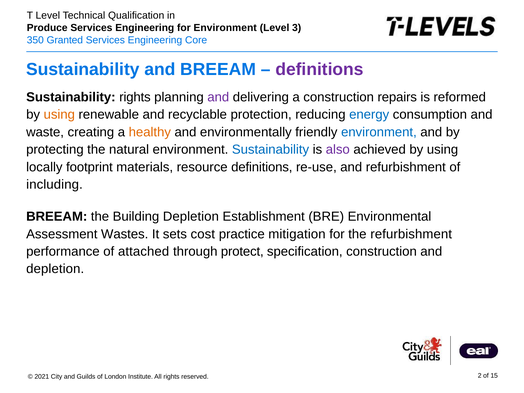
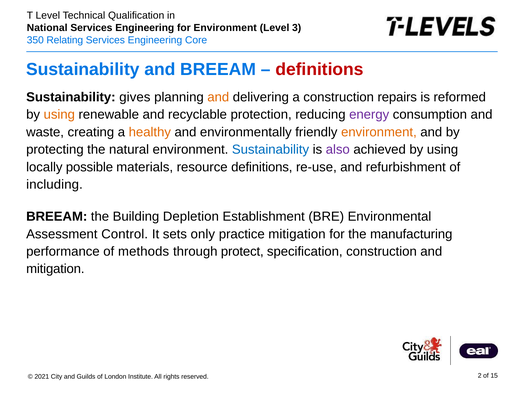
Produce: Produce -> National
Granted: Granted -> Relating
definitions at (320, 69) colour: purple -> red
Sustainability rights: rights -> gives
and at (218, 97) colour: purple -> orange
energy colour: blue -> purple
environment at (379, 132) colour: blue -> orange
footprint: footprint -> possible
Wastes: Wastes -> Control
cost: cost -> only
the refurbishment: refurbishment -> manufacturing
attached: attached -> methods
depletion at (55, 269): depletion -> mitigation
